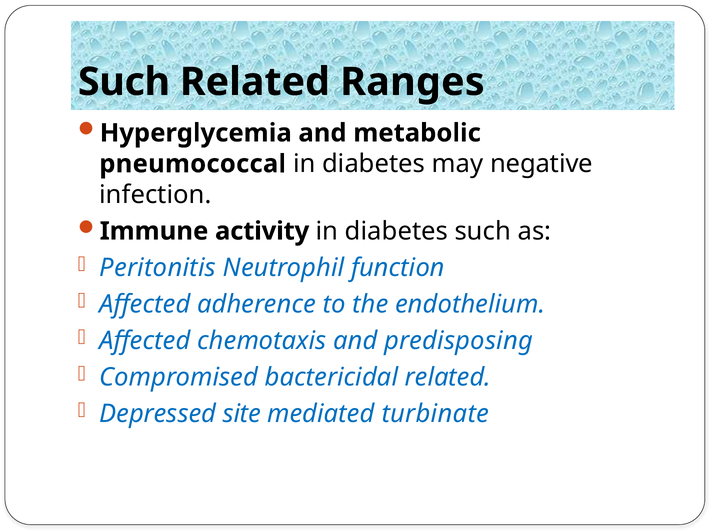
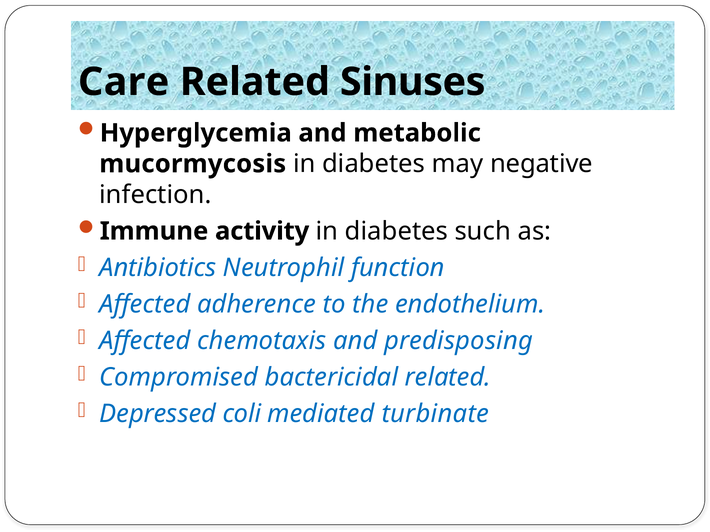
Such at (124, 82): Such -> Care
Ranges: Ranges -> Sinuses
pneumococcal: pneumococcal -> mucormycosis
Peritonitis: Peritonitis -> Antibiotics
site: site -> coli
